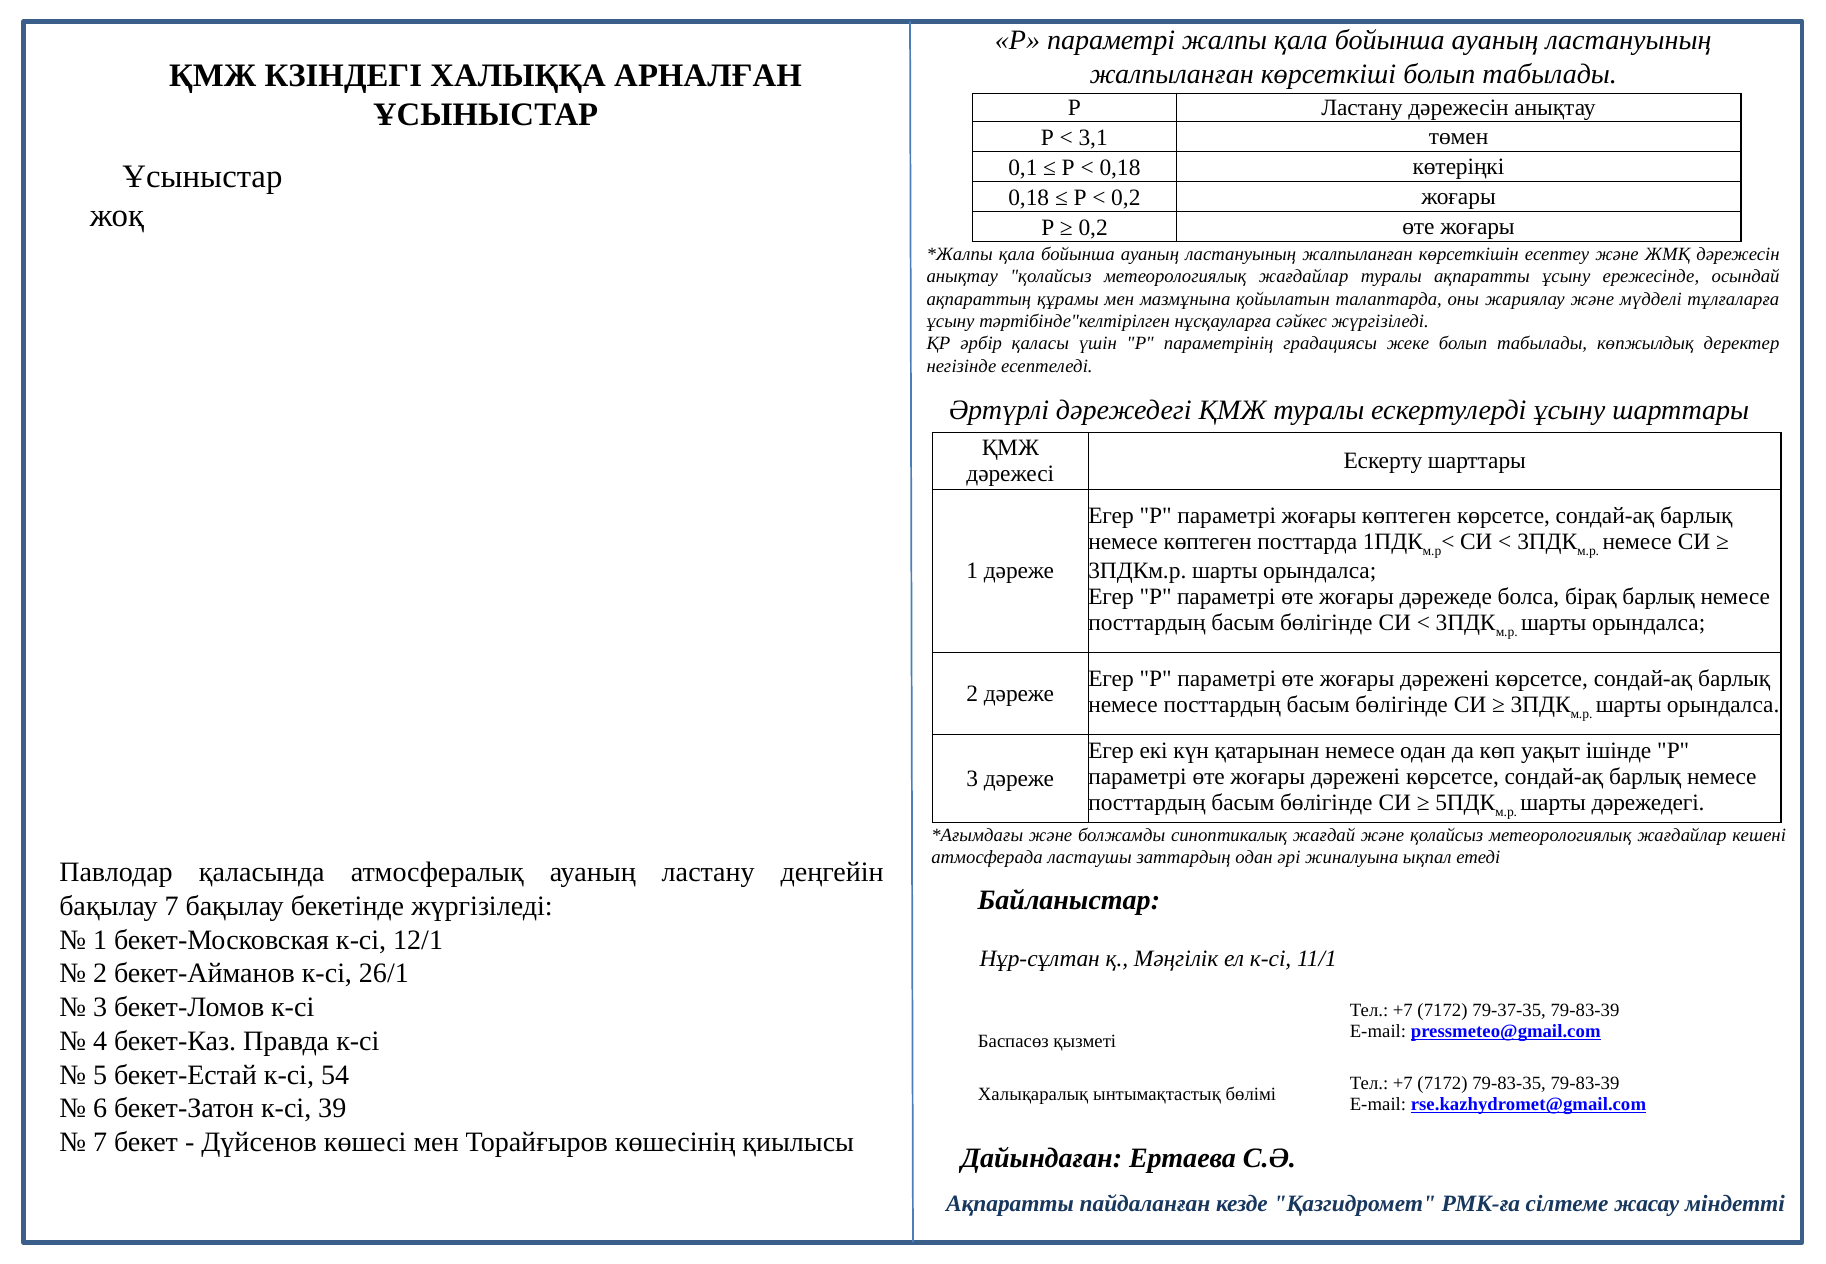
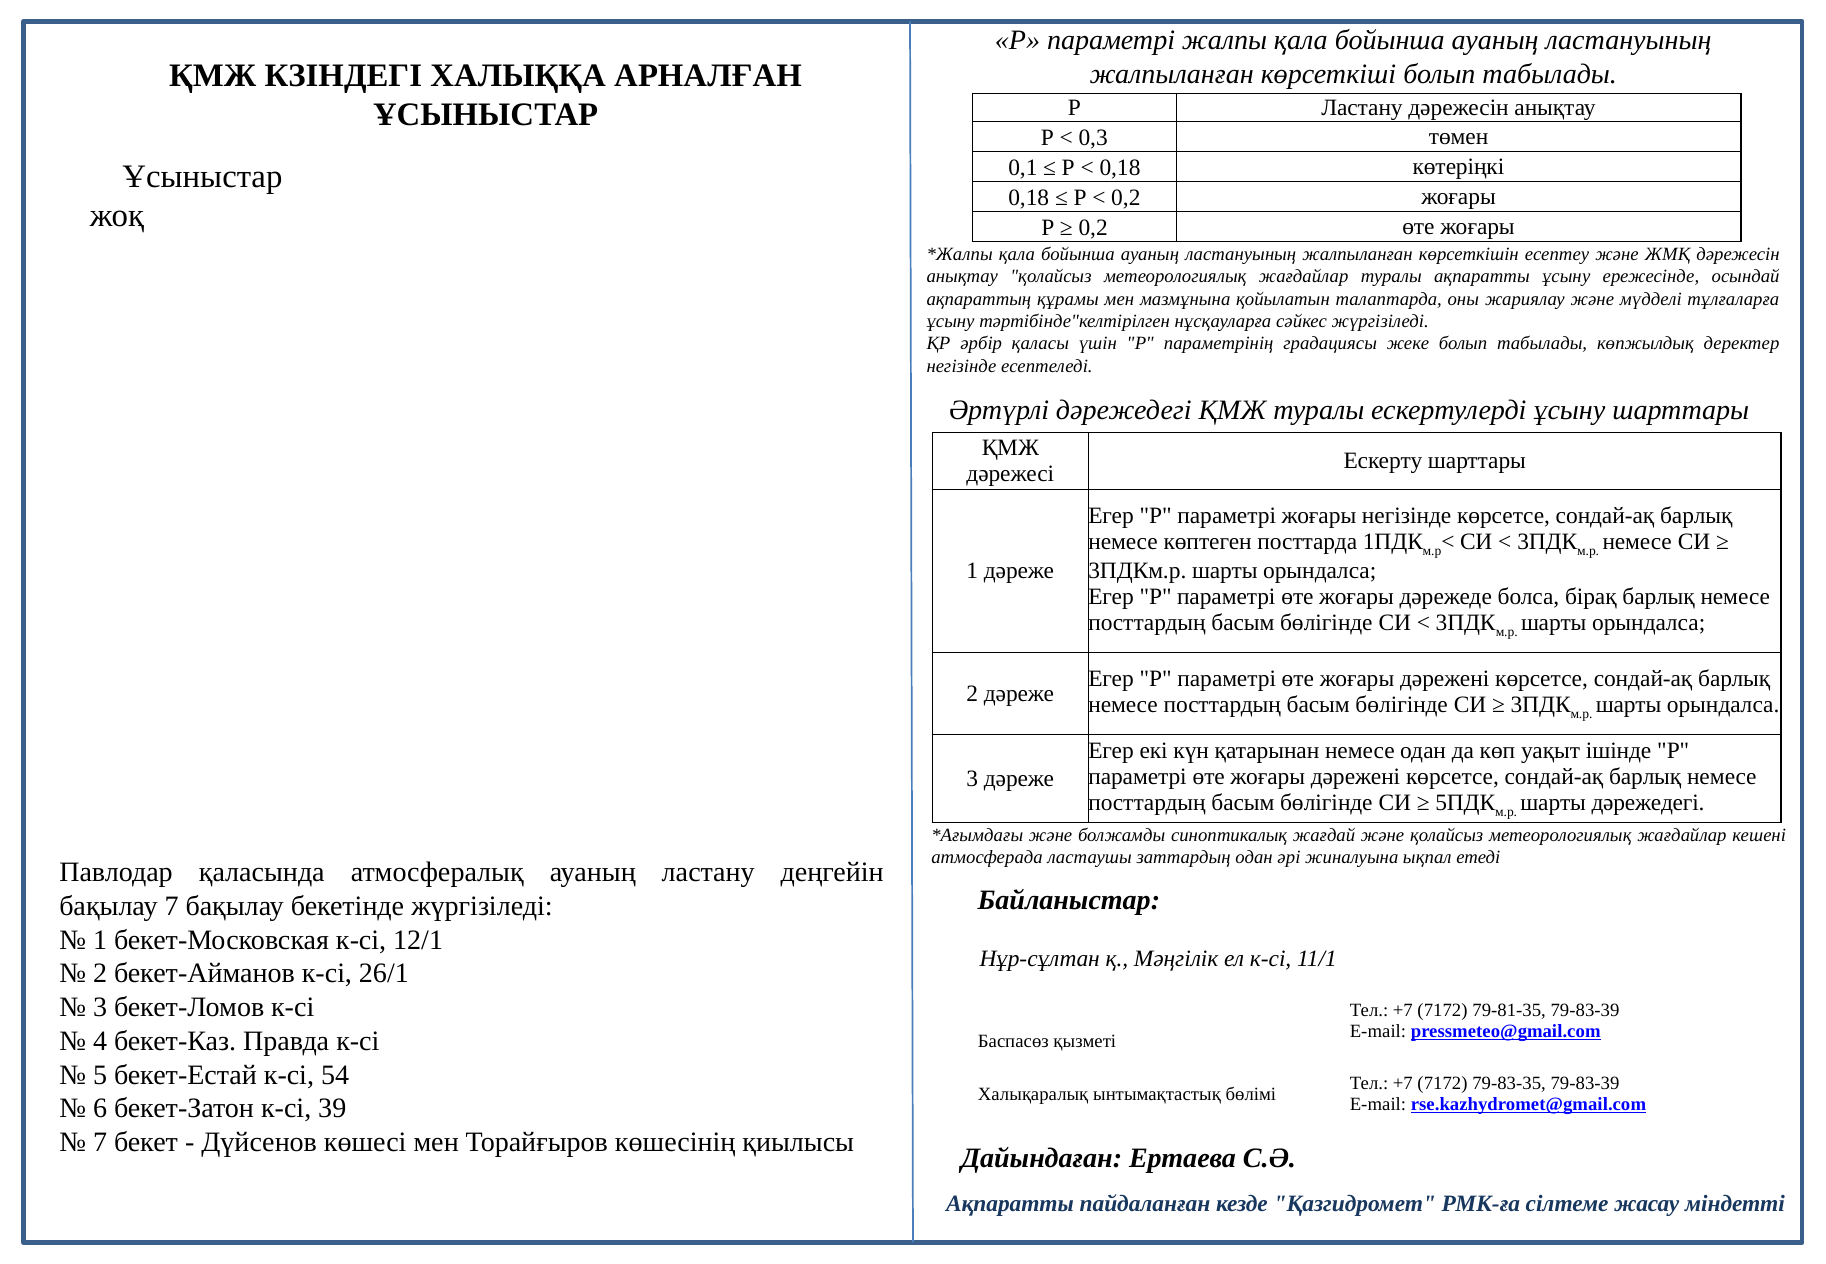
3,1: 3,1 -> 0,3
жоғары көптеген: көптеген -> негізінде
79-37-35: 79-37-35 -> 79-81-35
